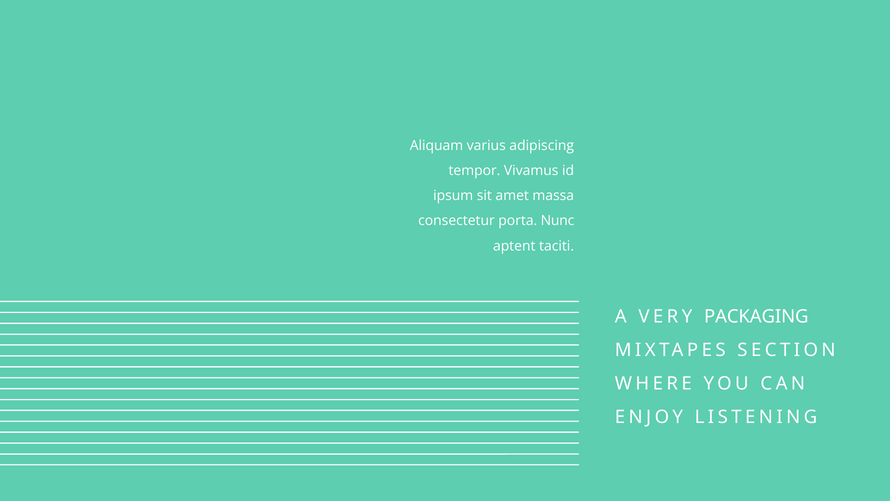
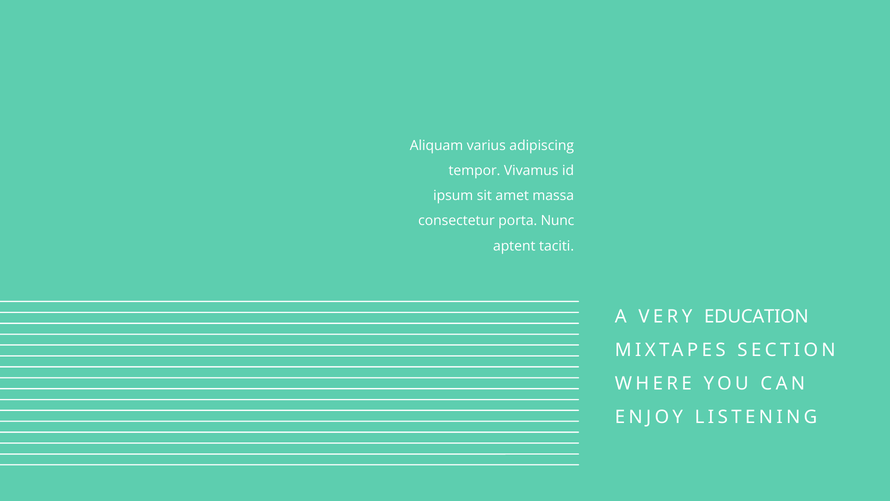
PACKAGING: PACKAGING -> EDUCATION
